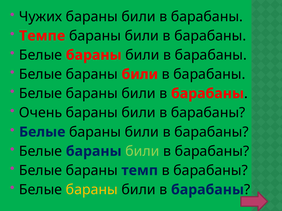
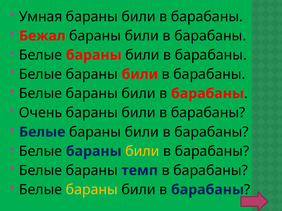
Чужих: Чужих -> Умная
Темпе: Темпе -> Бежал
били at (142, 152) colour: light green -> yellow
